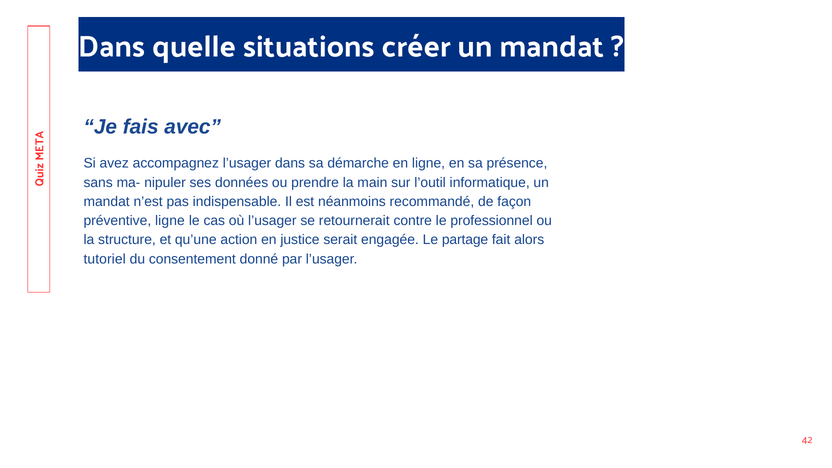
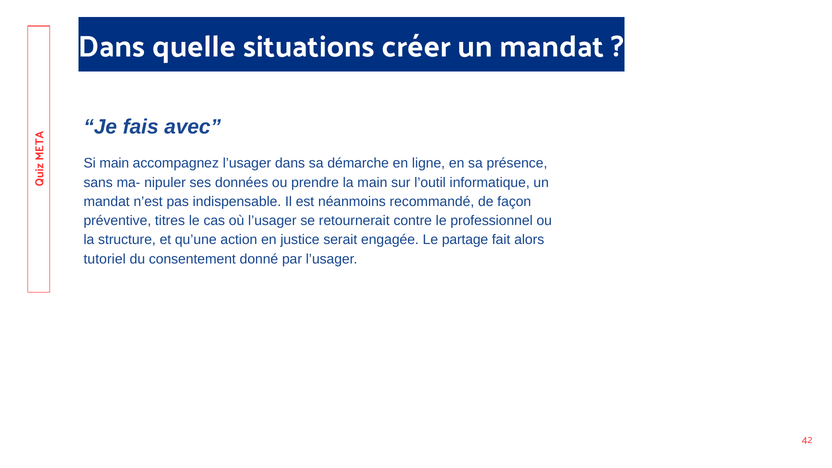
Si avez: avez -> main
préventive ligne: ligne -> titres
